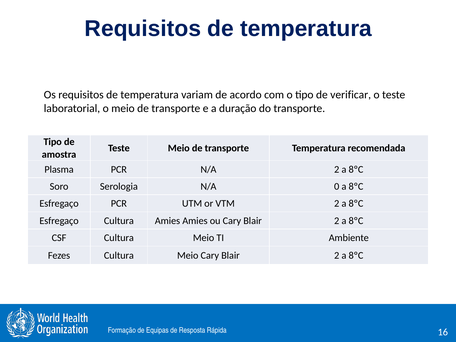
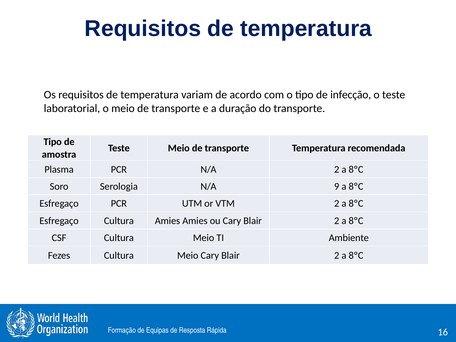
verificar: verificar -> infecção
0: 0 -> 9
